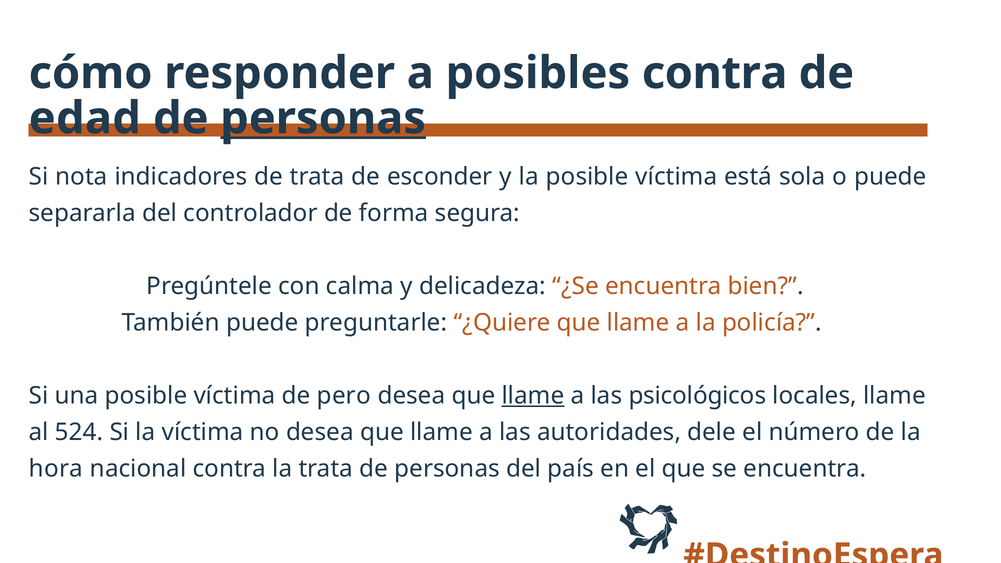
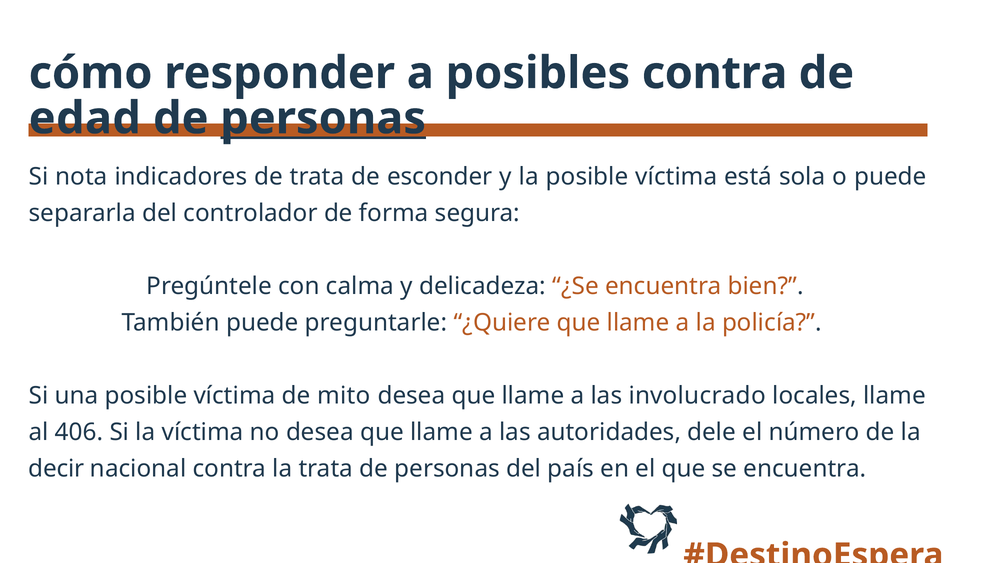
pero: pero -> mito
llame at (533, 396) underline: present -> none
psicológicos: psicológicos -> involucrado
524: 524 -> 406
hora: hora -> decir
